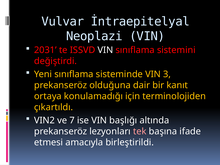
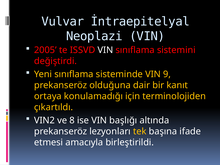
2031: 2031 -> 2005
3: 3 -> 9
7: 7 -> 8
tek colour: pink -> yellow
